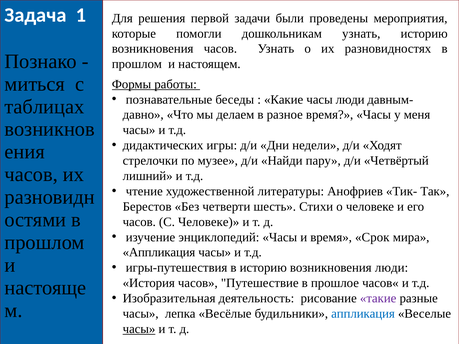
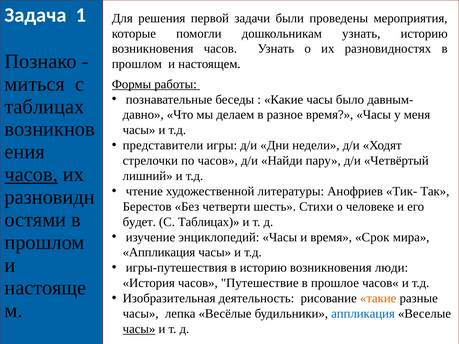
часы люди: люди -> было
дидактических: дидактических -> представители
по музее: музее -> часов
часов at (31, 175) underline: none -> present
часов at (139, 222): часов -> будет
Человеке at (209, 222): Человеке -> Таблицах
такие colour: purple -> orange
